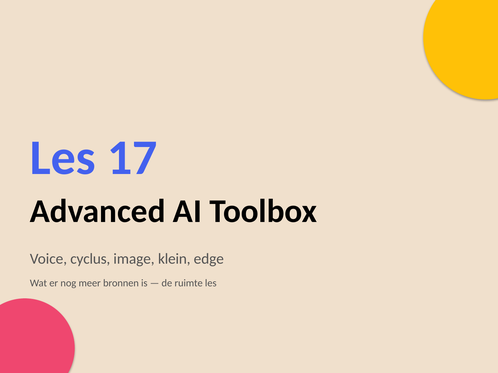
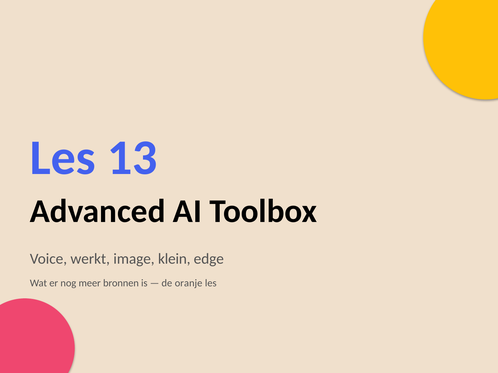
17: 17 -> 13
cyclus: cyclus -> werkt
ruimte: ruimte -> oranje
